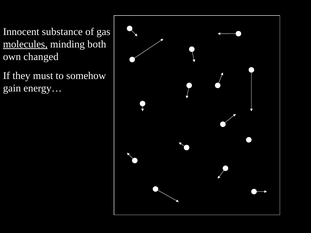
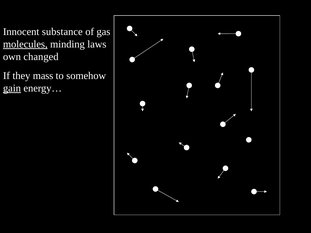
both: both -> laws
must: must -> mass
gain underline: none -> present
